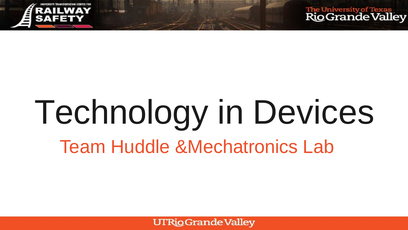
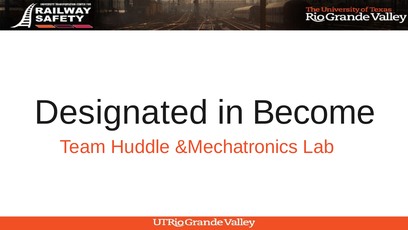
Technology: Technology -> Designated
Devices: Devices -> Become
